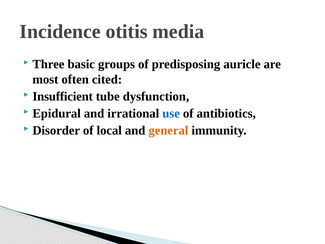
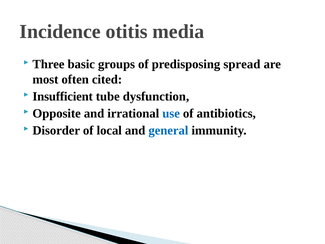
auricle: auricle -> spread
Epidural: Epidural -> Opposite
general colour: orange -> blue
